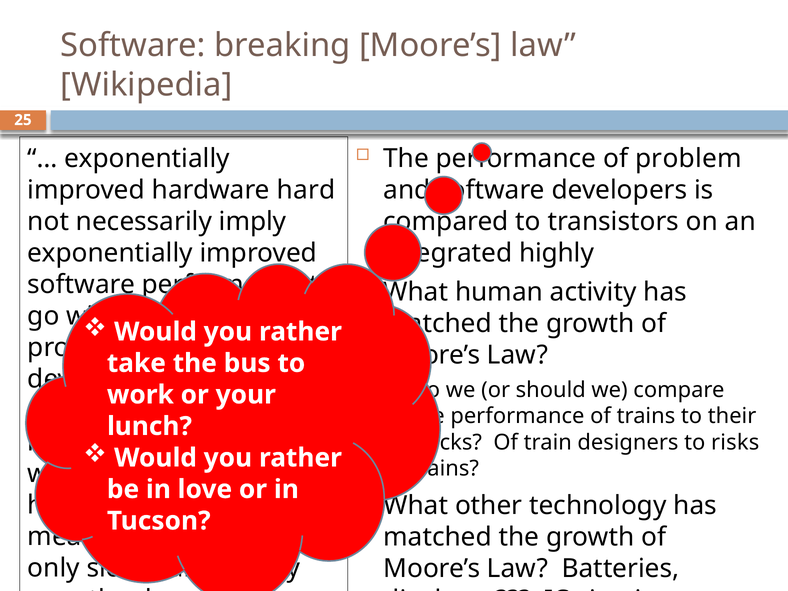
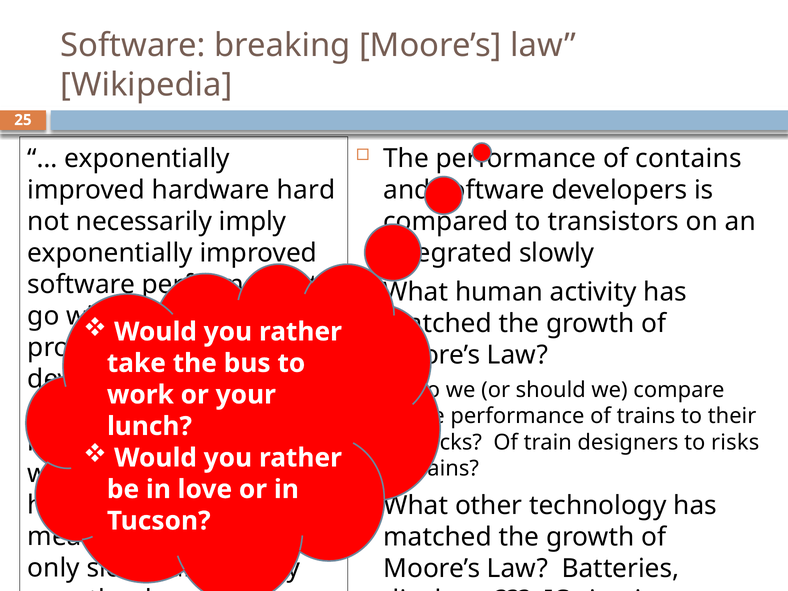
problem: problem -> contains
highly at (557, 253): highly -> slowly
